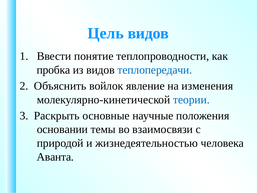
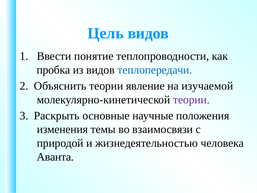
Объяснить войлок: войлок -> теории
изменения: изменения -> изучаемой
теории at (191, 100) colour: blue -> purple
основании: основании -> изменения
